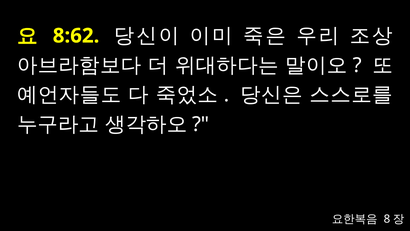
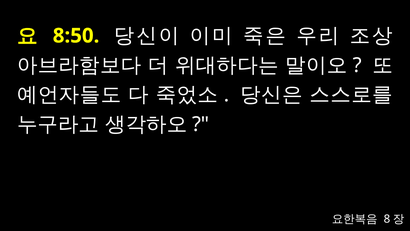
8:62: 8:62 -> 8:50
